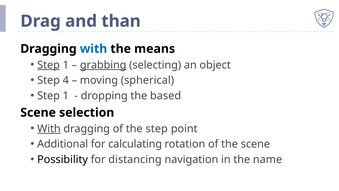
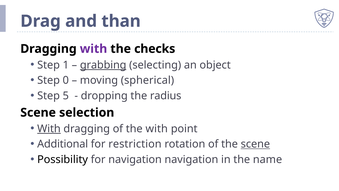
with at (94, 49) colour: blue -> purple
means: means -> checks
Step at (49, 65) underline: present -> none
4: 4 -> 0
1 at (66, 96): 1 -> 5
based: based -> radius
the step: step -> with
calculating: calculating -> restriction
scene at (255, 144) underline: none -> present
for distancing: distancing -> navigation
